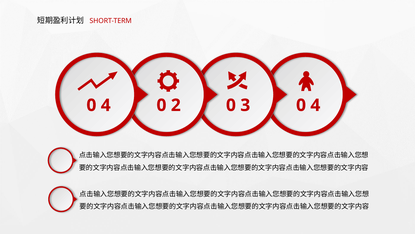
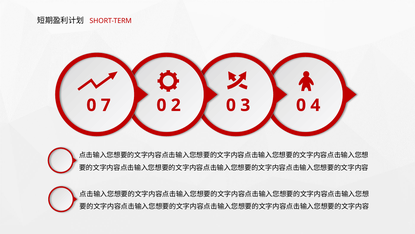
4 at (106, 105): 4 -> 7
